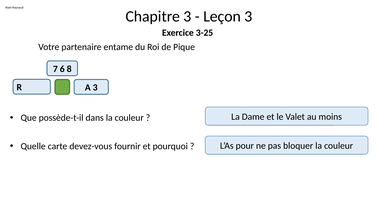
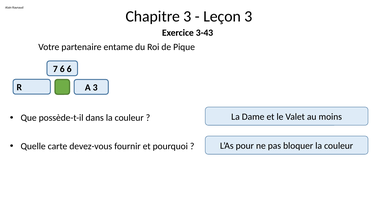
3-25: 3-25 -> 3-43
6 8: 8 -> 6
